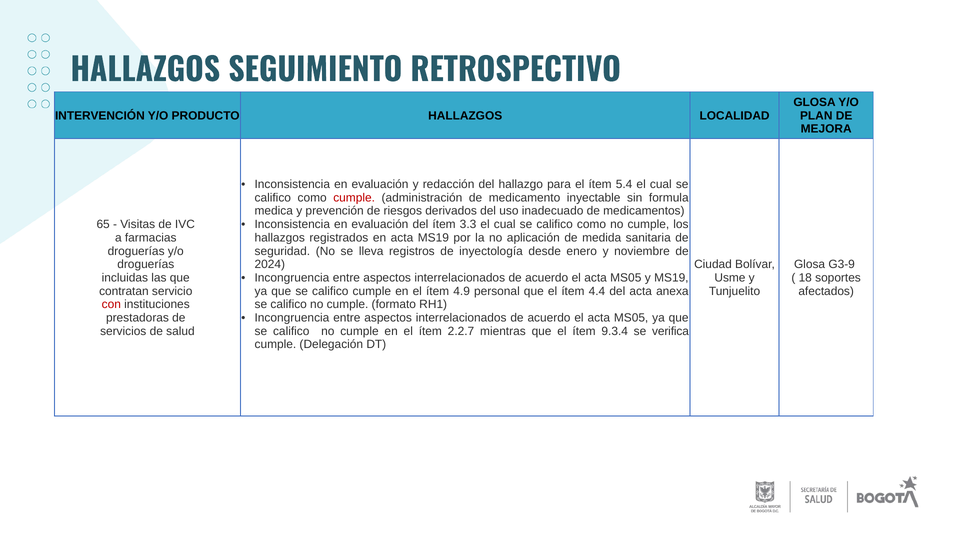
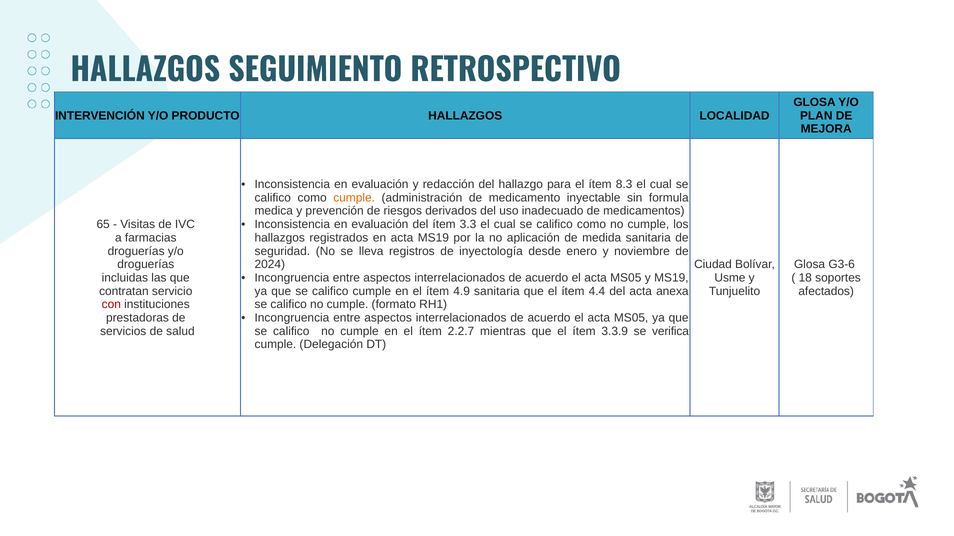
5.4: 5.4 -> 8.3
cumple at (354, 198) colour: red -> orange
G3-9: G3-9 -> G3-6
4.9 personal: personal -> sanitaria
9.3.4: 9.3.4 -> 3.3.9
